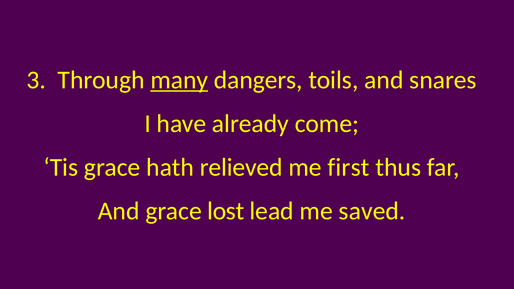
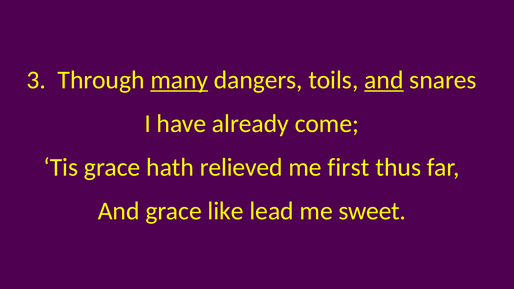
and at (384, 80) underline: none -> present
lost: lost -> like
saved: saved -> sweet
